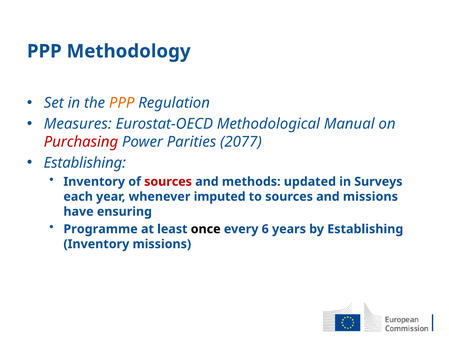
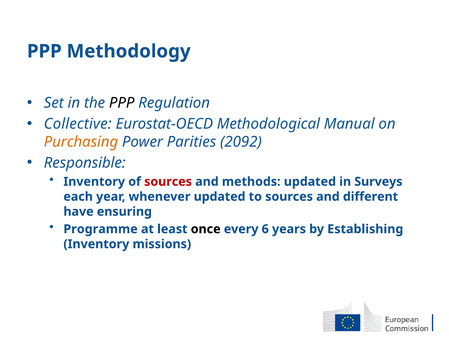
PPP at (122, 103) colour: orange -> black
Measures: Measures -> Collective
Purchasing colour: red -> orange
2077: 2077 -> 2092
Establishing at (85, 163): Establishing -> Responsible
whenever imputed: imputed -> updated
and missions: missions -> different
